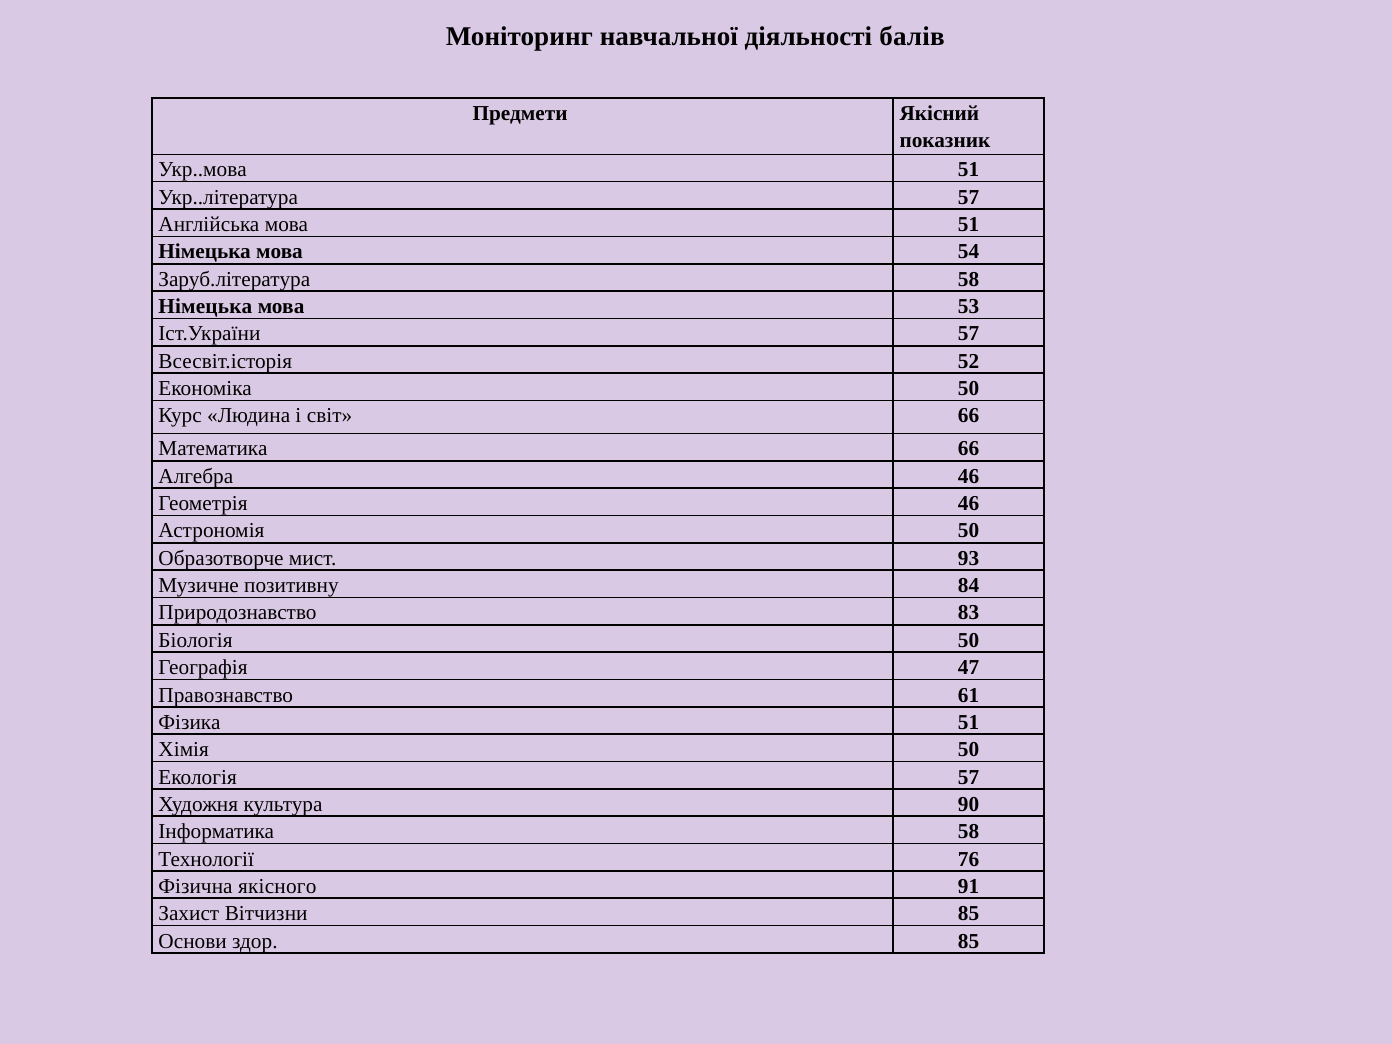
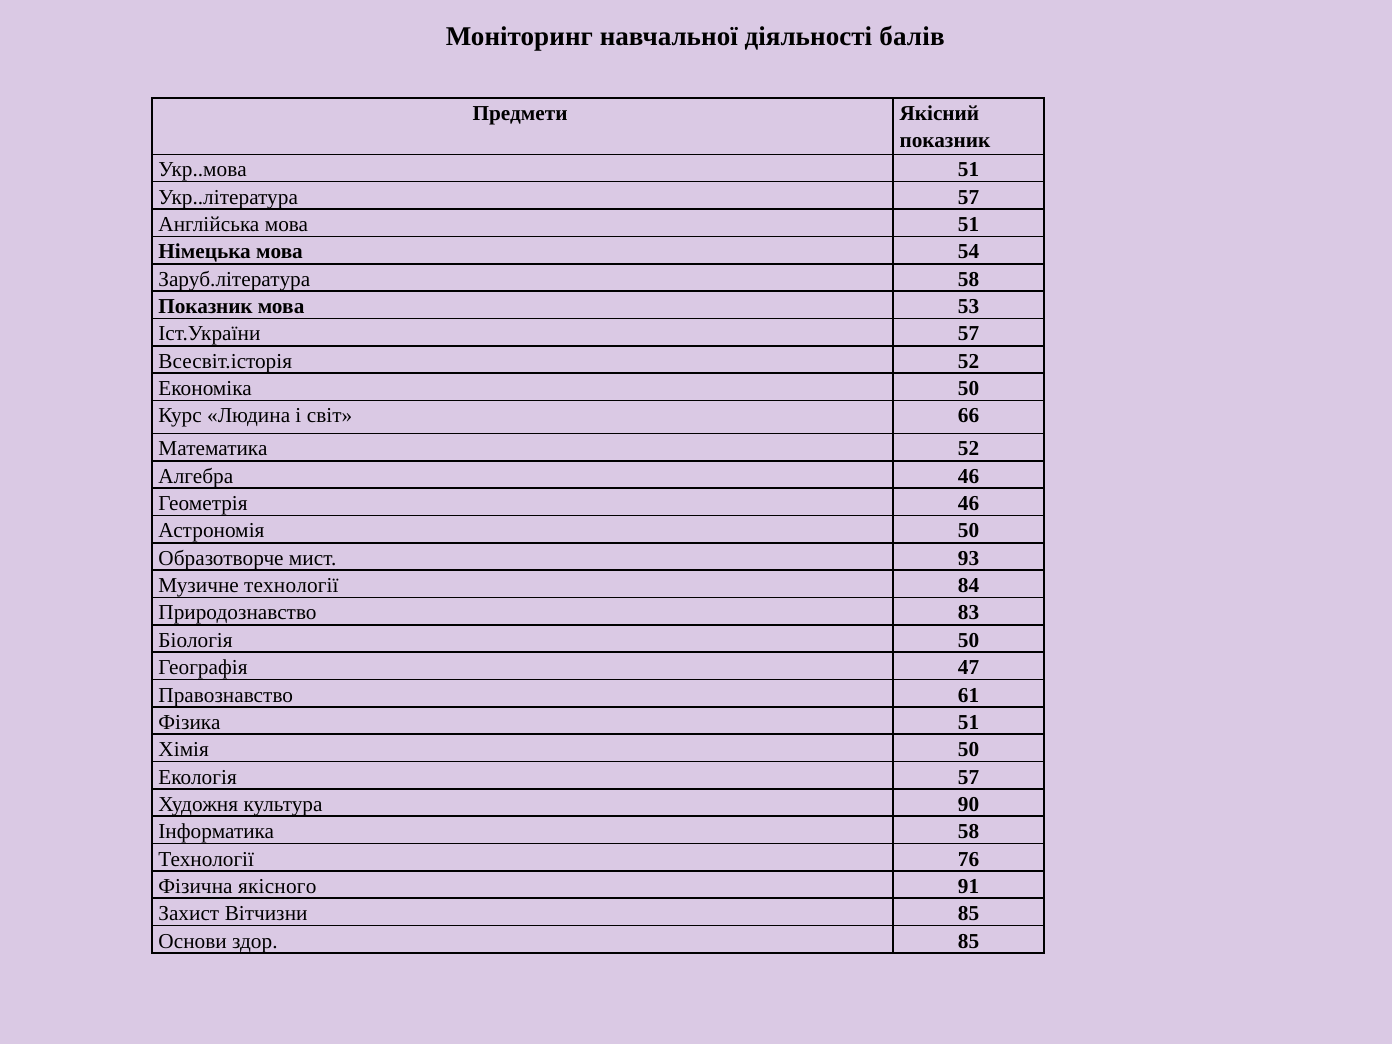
Німецька at (205, 307): Німецька -> Показник
Математика 66: 66 -> 52
Музичне позитивну: позитивну -> технології
